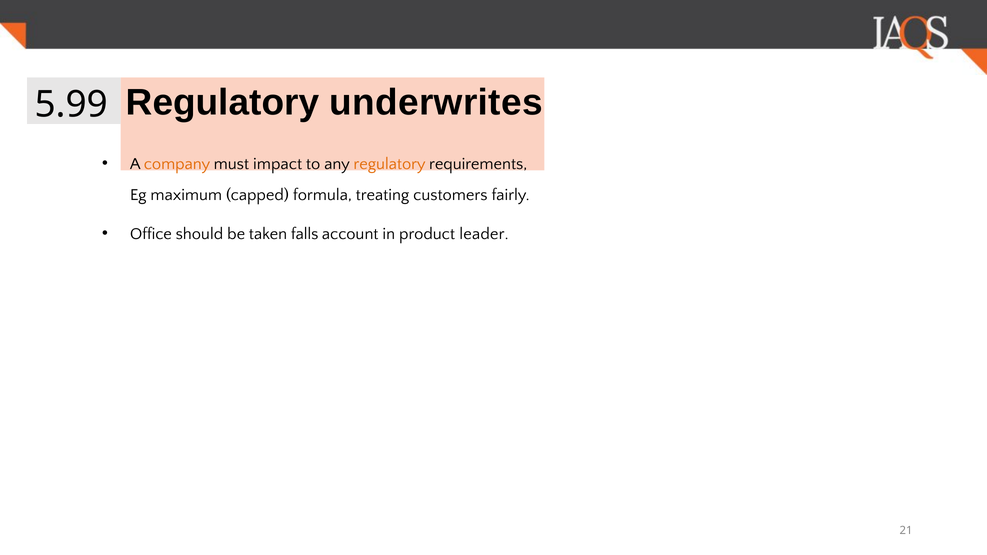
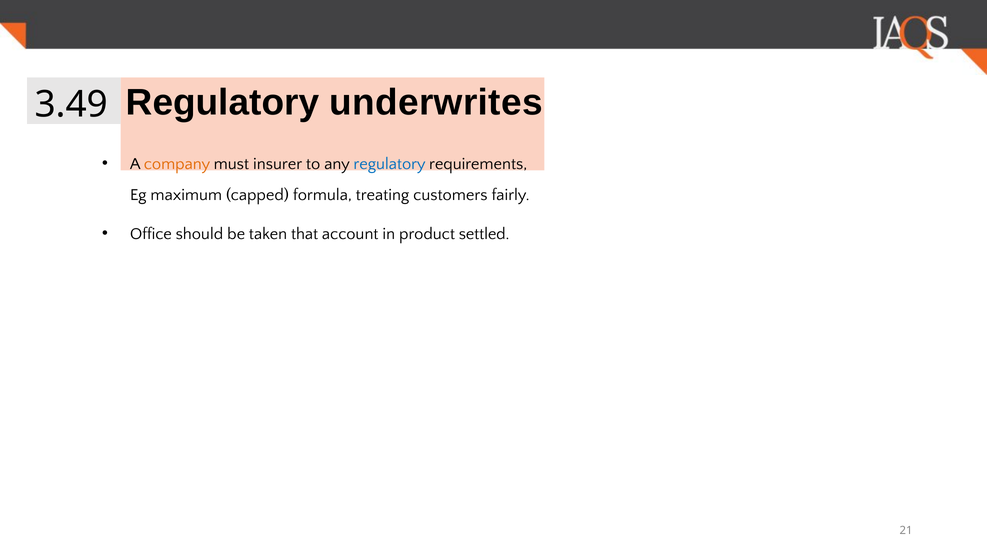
5.99: 5.99 -> 3.49
impact: impact -> insurer
regulatory at (390, 164) colour: orange -> blue
falls: falls -> that
leader: leader -> settled
